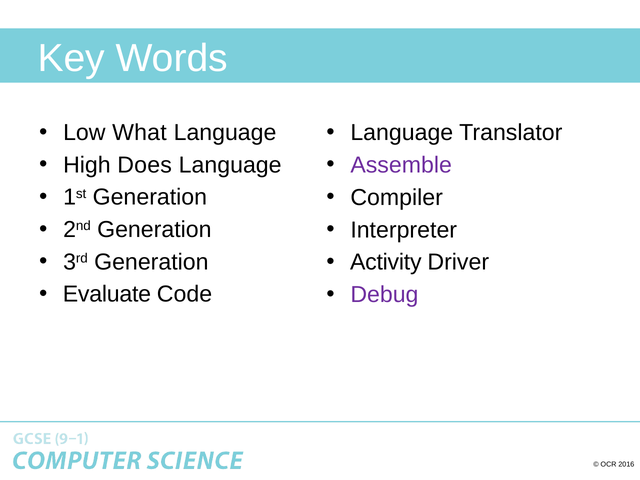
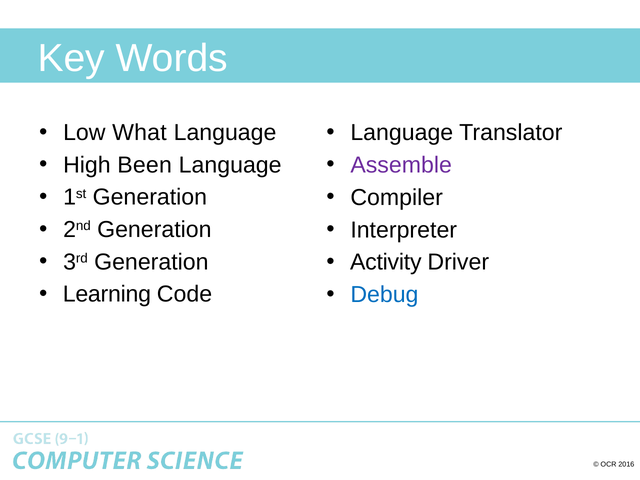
Does: Does -> Been
Evaluate: Evaluate -> Learning
Debug colour: purple -> blue
